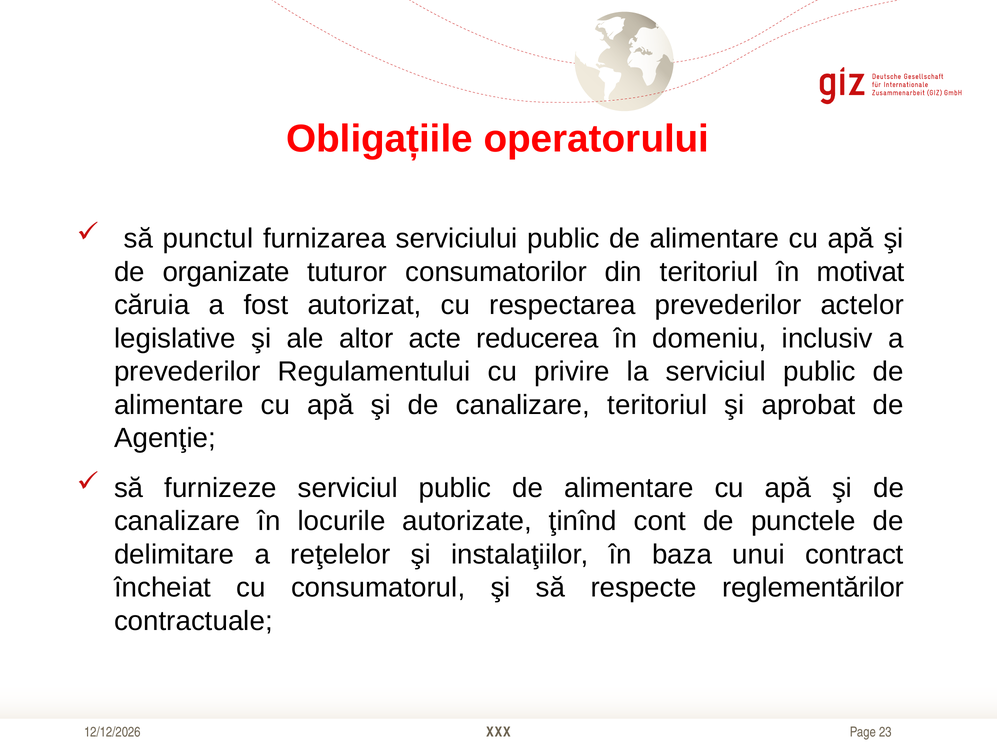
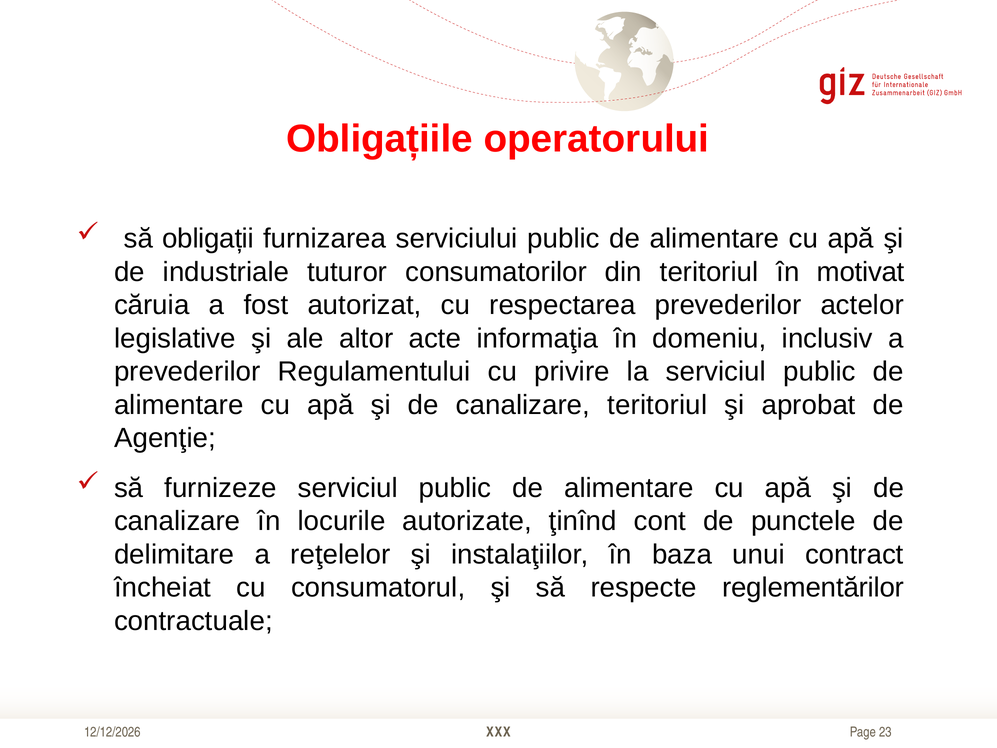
punctul: punctul -> obligații
organizate: organizate -> industriale
reducerea: reducerea -> informaţia
